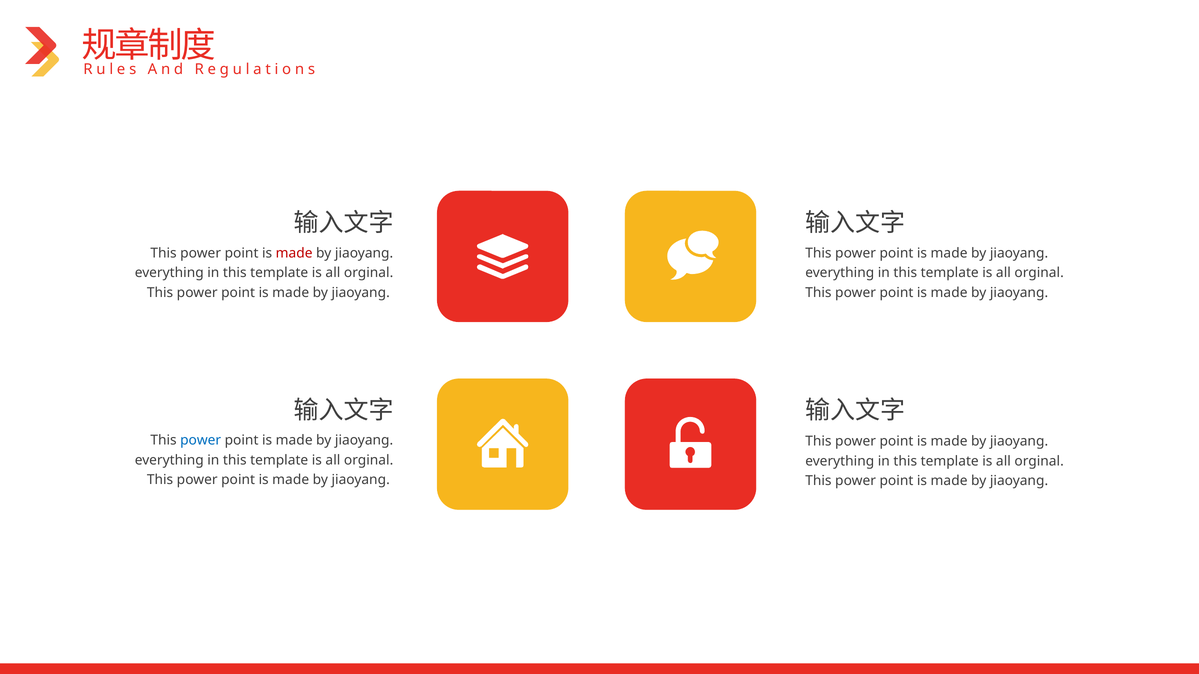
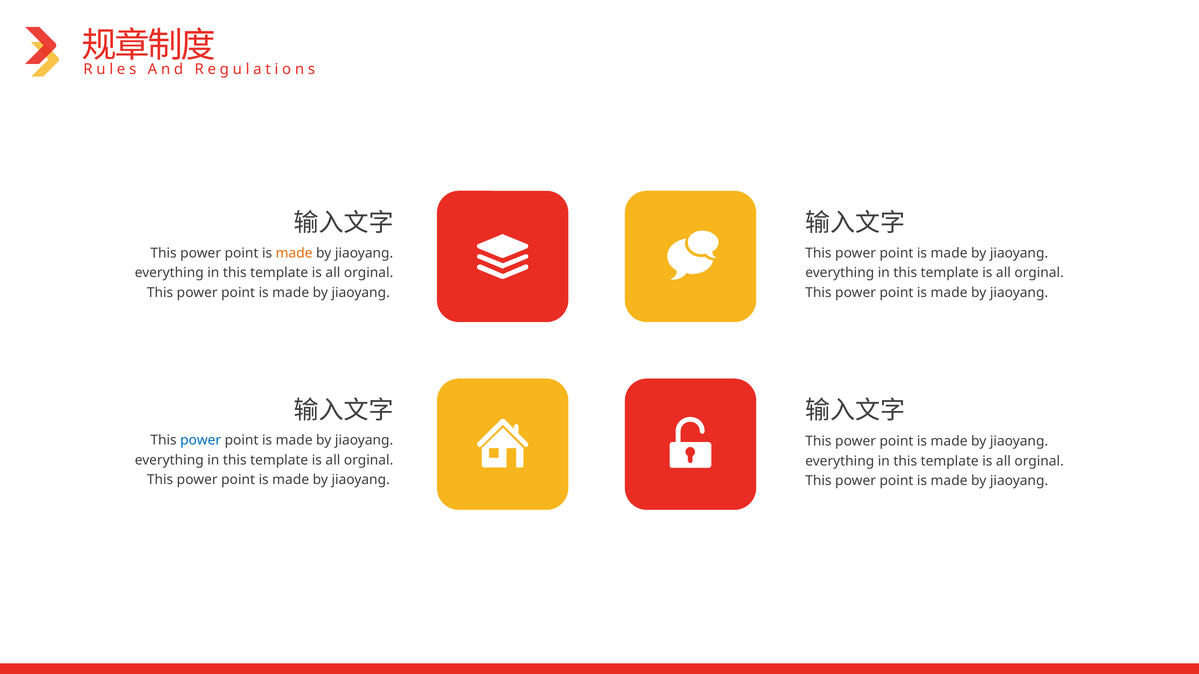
made at (294, 253) colour: red -> orange
